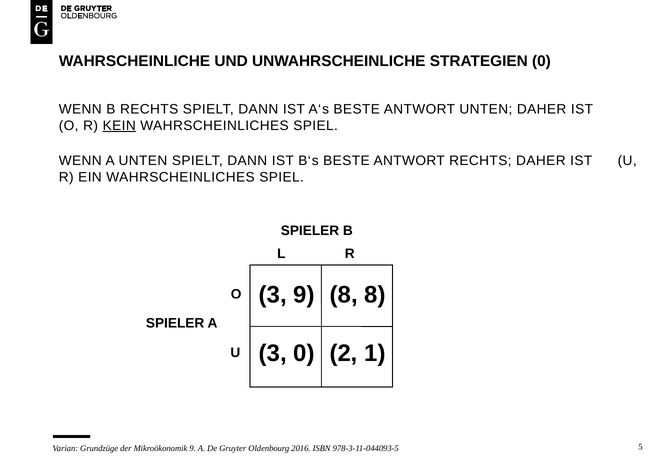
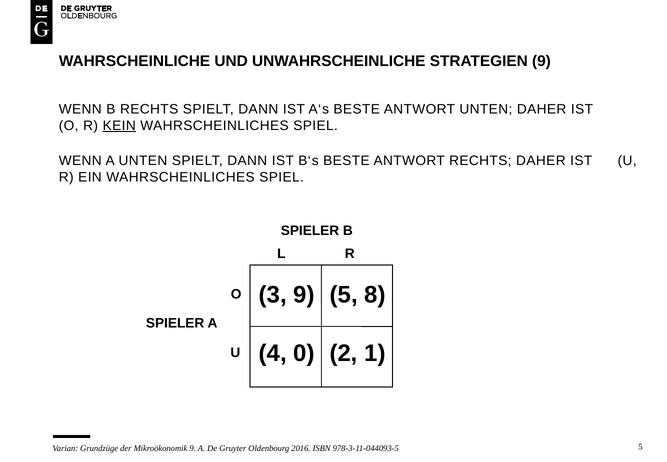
STRATEGIEN 0: 0 -> 9
8 at (344, 295): 8 -> 5
3 at (273, 353): 3 -> 4
